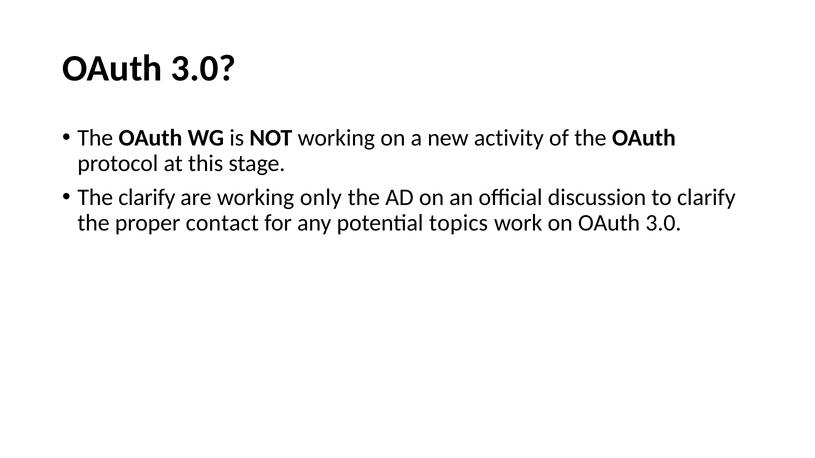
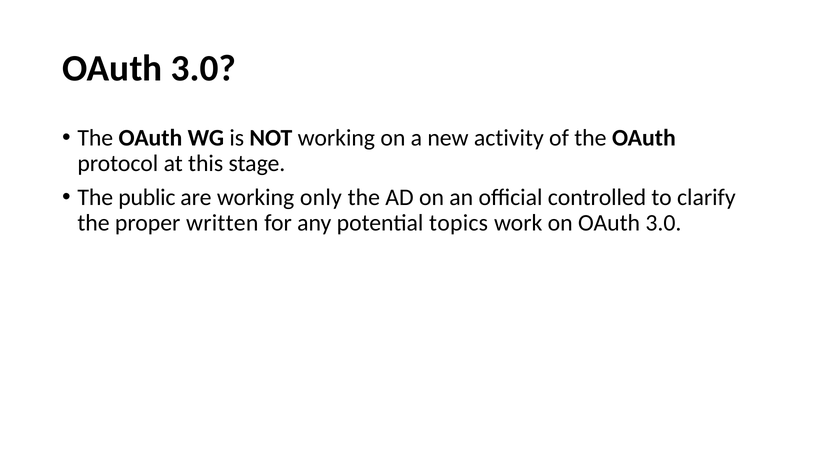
The clarify: clarify -> public
discussion: discussion -> controlled
contact: contact -> written
